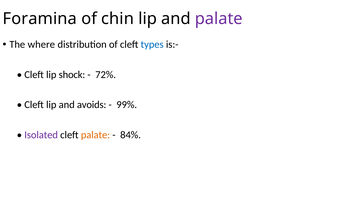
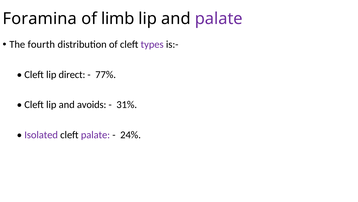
chin: chin -> limb
where: where -> fourth
types colour: blue -> purple
shock: shock -> direct
72%: 72% -> 77%
99%: 99% -> 31%
palate at (95, 134) colour: orange -> purple
84%: 84% -> 24%
